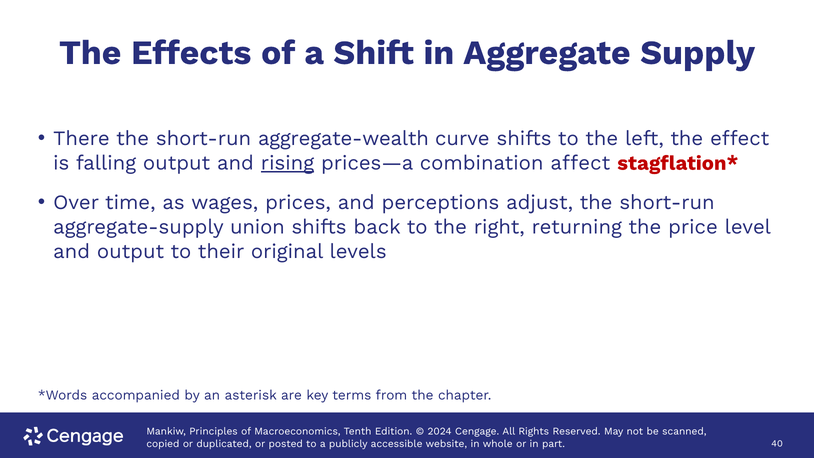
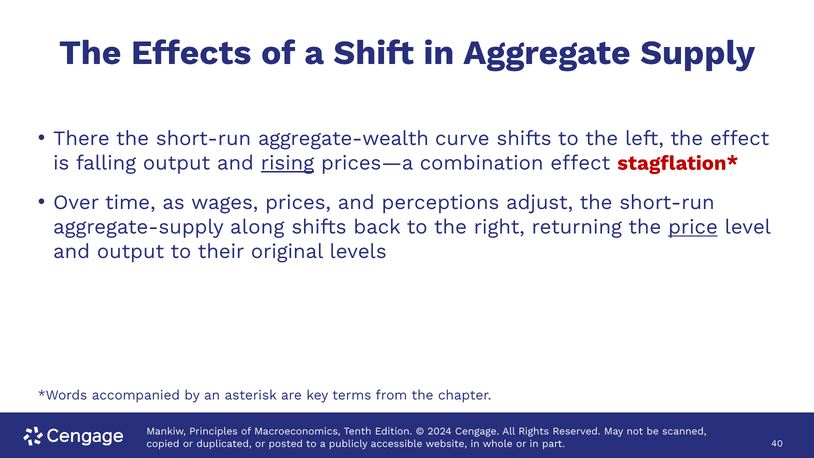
combination affect: affect -> effect
union: union -> along
price underline: none -> present
